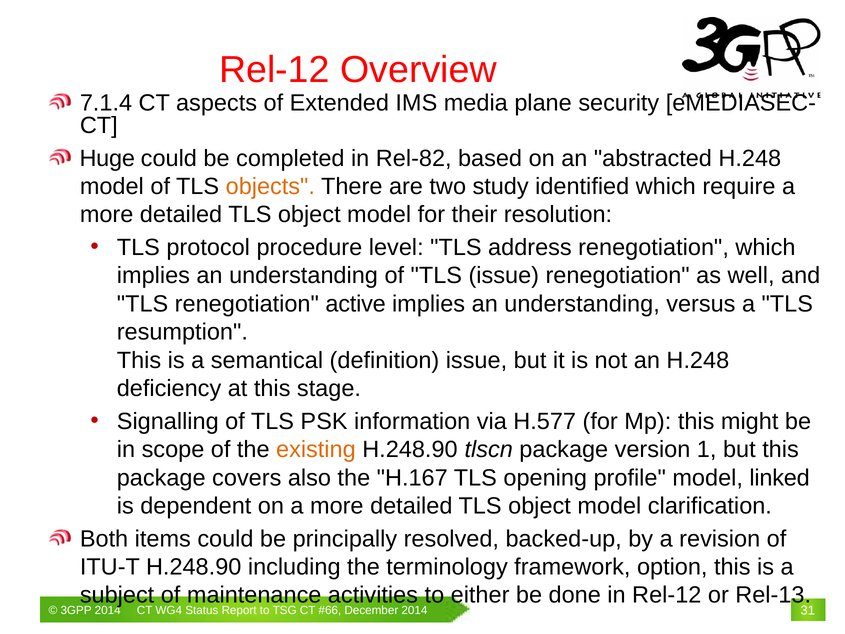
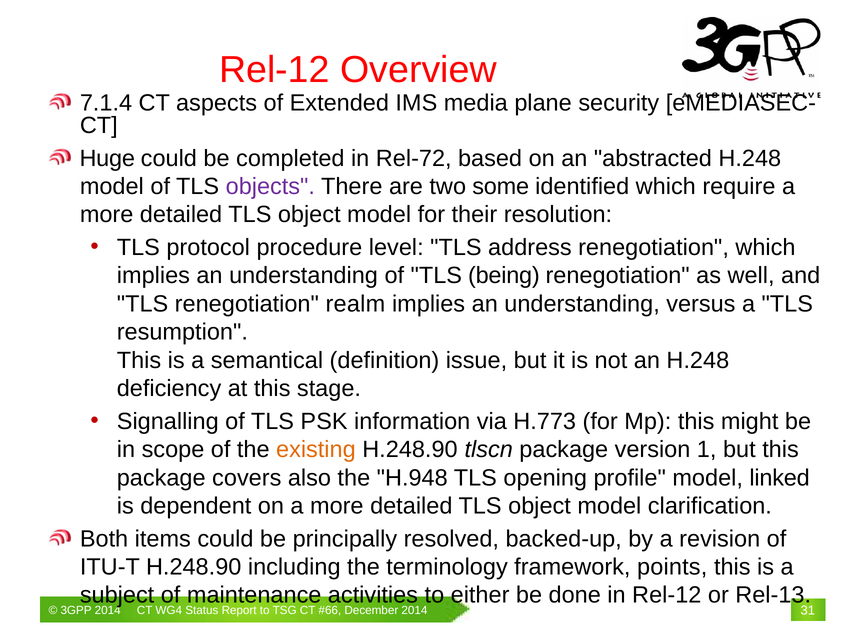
Rel-82: Rel-82 -> Rel-72
objects colour: orange -> purple
study: study -> some
TLS issue: issue -> being
active: active -> realm
H.577: H.577 -> H.773
H.167: H.167 -> H.948
option: option -> points
